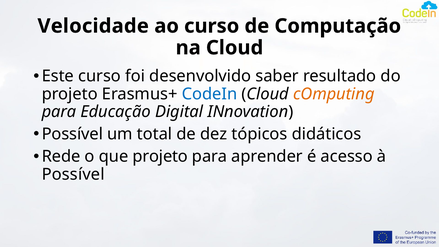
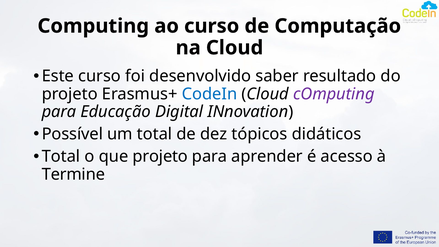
Velocidade at (93, 26): Velocidade -> Computing
cOmputing at (334, 94) colour: orange -> purple
Rede at (61, 156): Rede -> Total
Possível at (73, 174): Possível -> Termine
